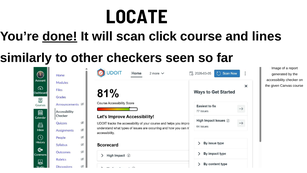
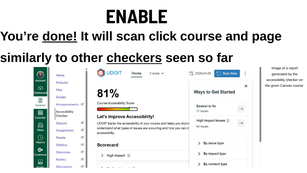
LOCATE: LOCATE -> ENABLE
lines: lines -> page
checkers underline: none -> present
